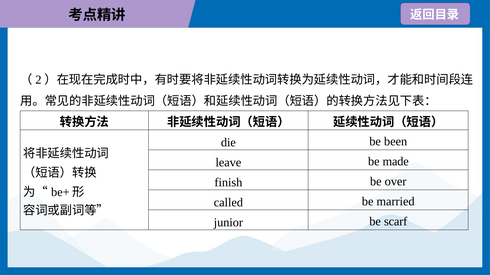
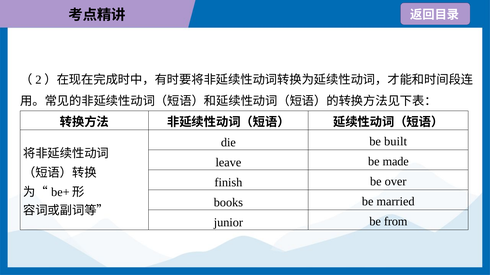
been: been -> built
called: called -> books
scarf: scarf -> from
